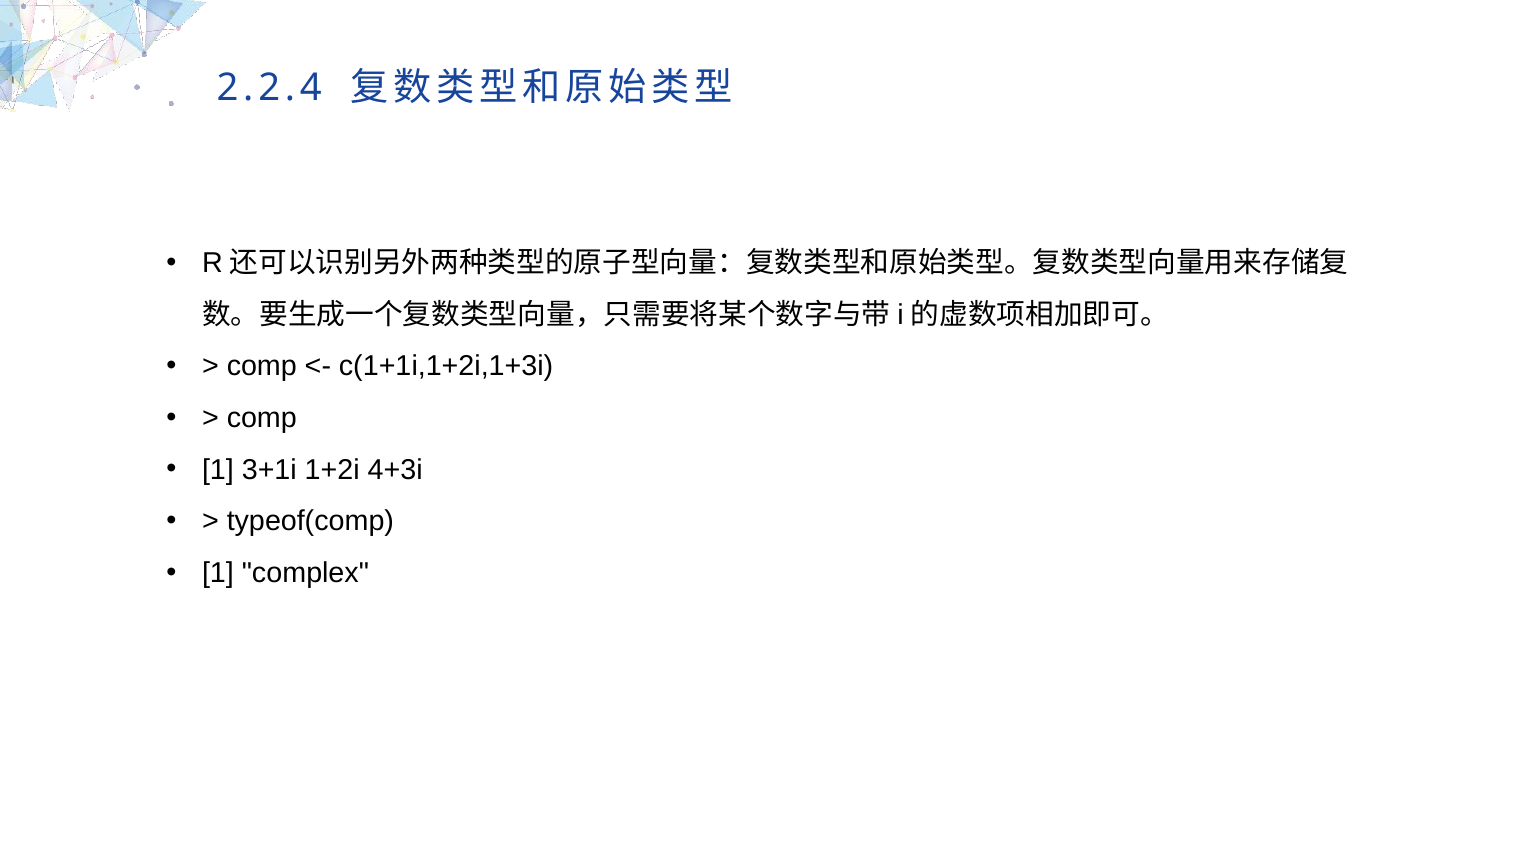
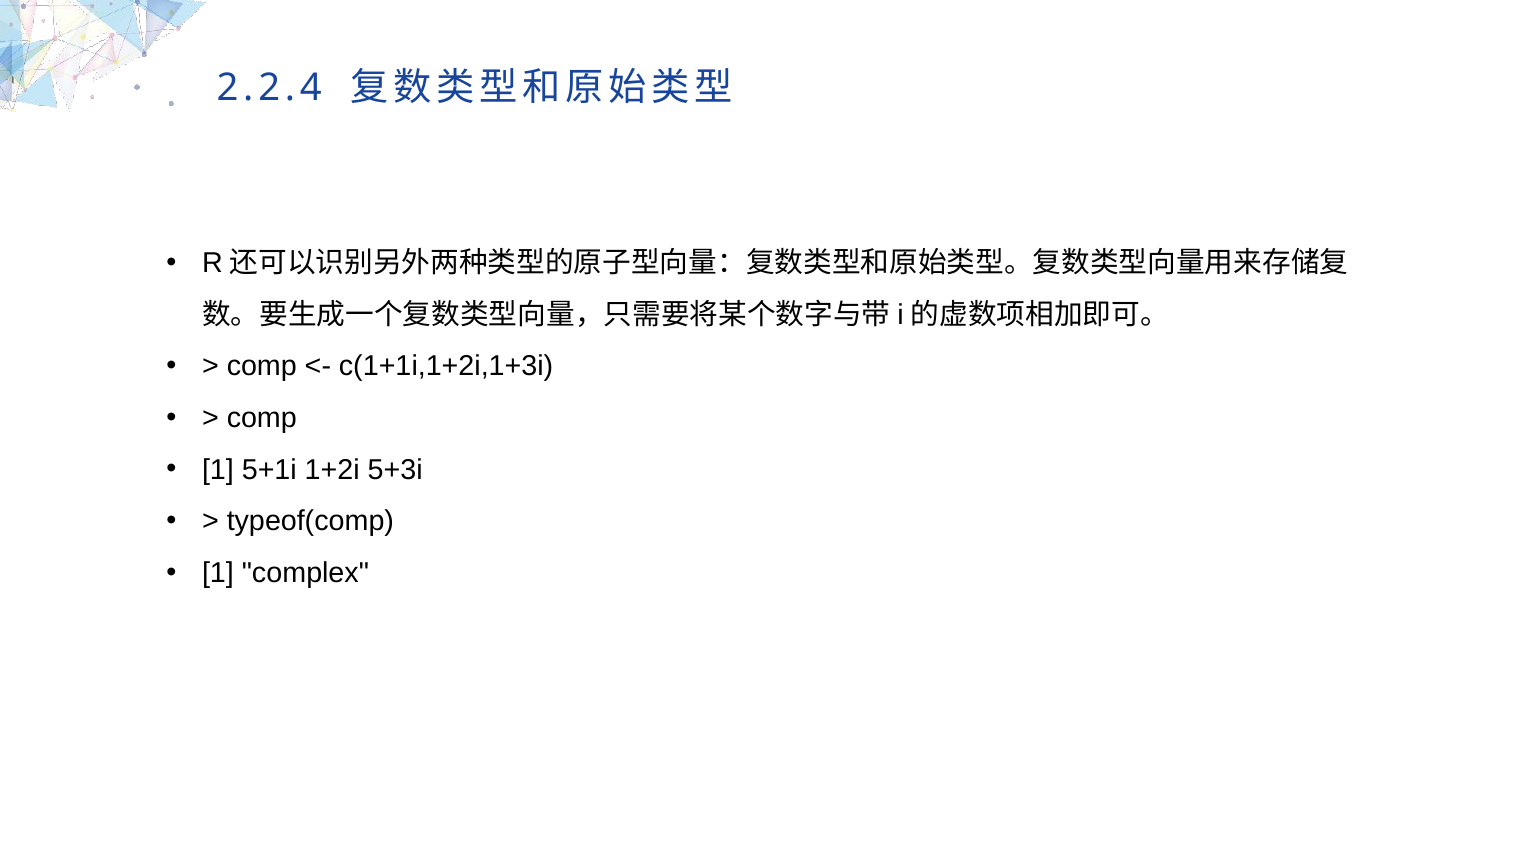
3+1i: 3+1i -> 5+1i
4+3i: 4+3i -> 5+3i
